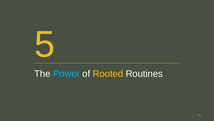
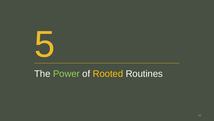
Power colour: light blue -> light green
